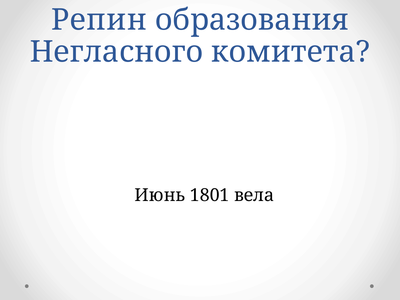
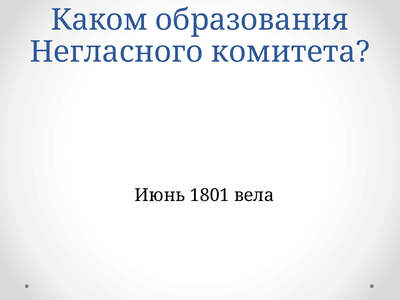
Репин: Репин -> Каком
